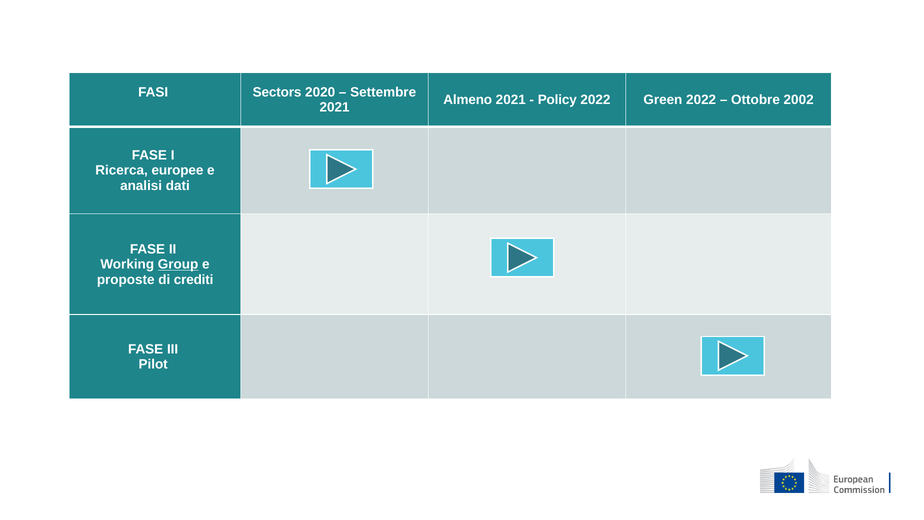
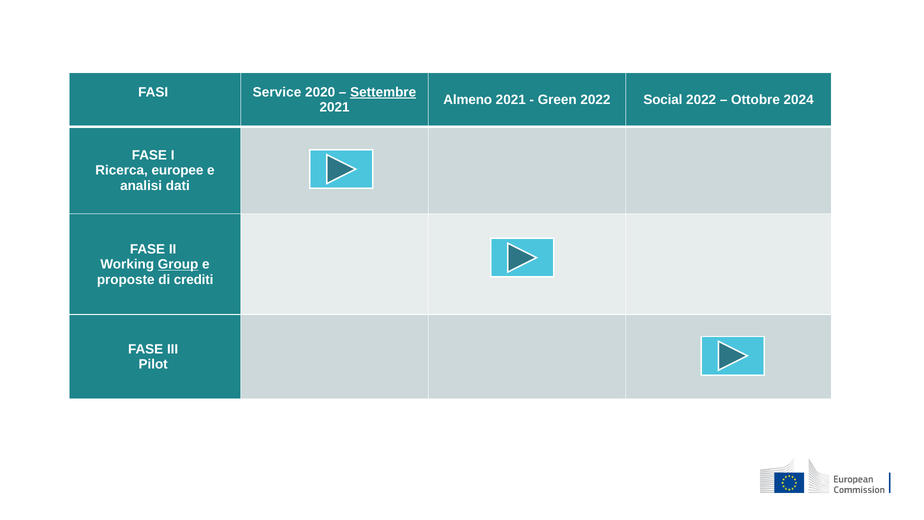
Sectors: Sectors -> Service
Settembre underline: none -> present
Policy: Policy -> Green
Green: Green -> Social
2002: 2002 -> 2024
